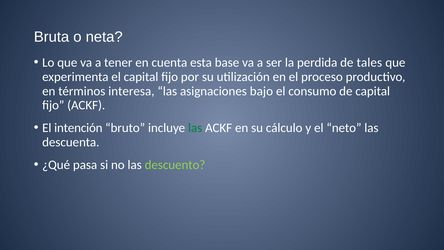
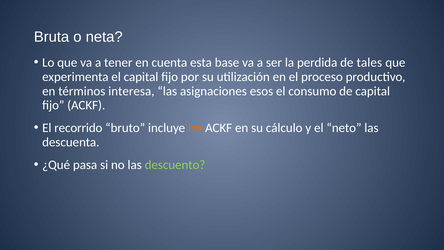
bajo: bajo -> esos
intención: intención -> recorrido
las at (195, 128) colour: green -> orange
